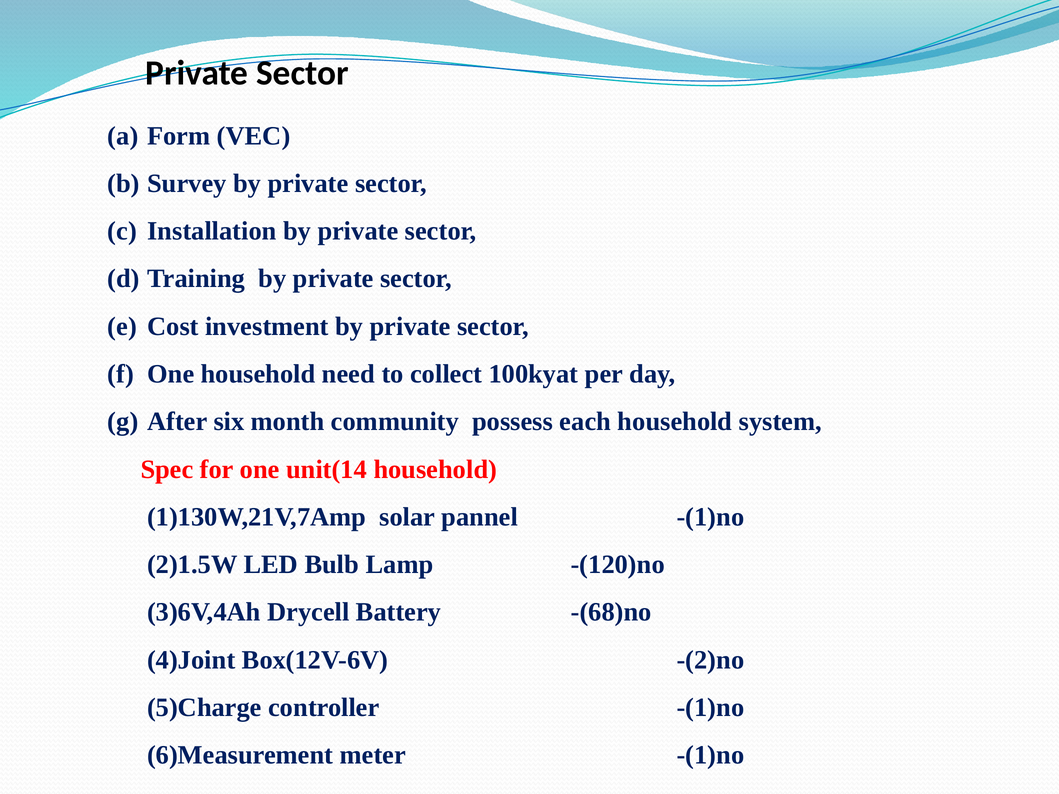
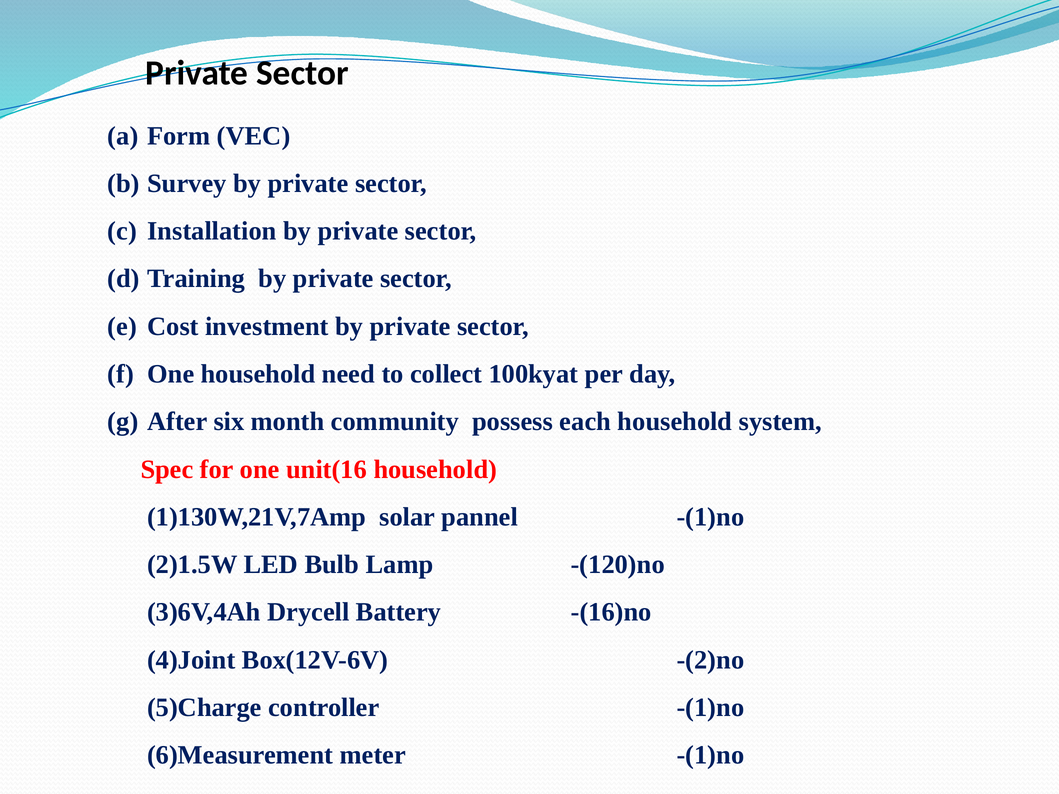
unit(14: unit(14 -> unit(16
-(68)no: -(68)no -> -(16)no
